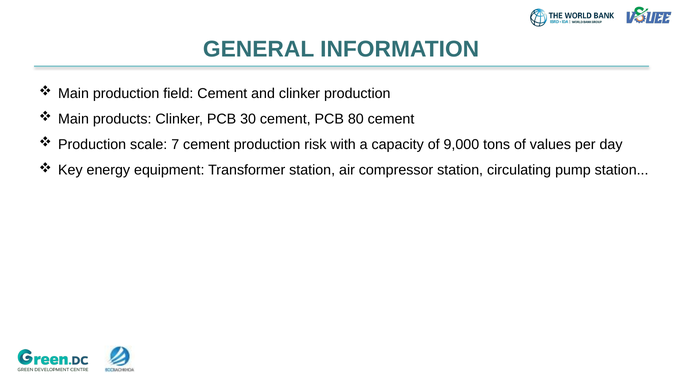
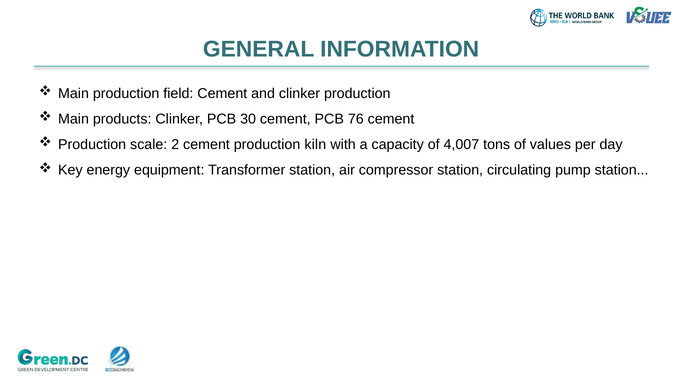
80: 80 -> 76
7: 7 -> 2
risk: risk -> kiln
9,000: 9,000 -> 4,007
